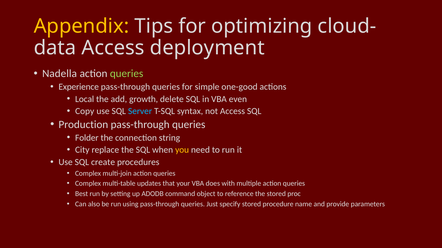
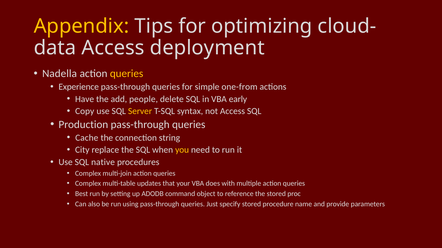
queries at (127, 74) colour: light green -> yellow
one-good: one-good -> one-from
Local: Local -> Have
growth: growth -> people
even: even -> early
Server colour: light blue -> yellow
Folder: Folder -> Cache
create: create -> native
